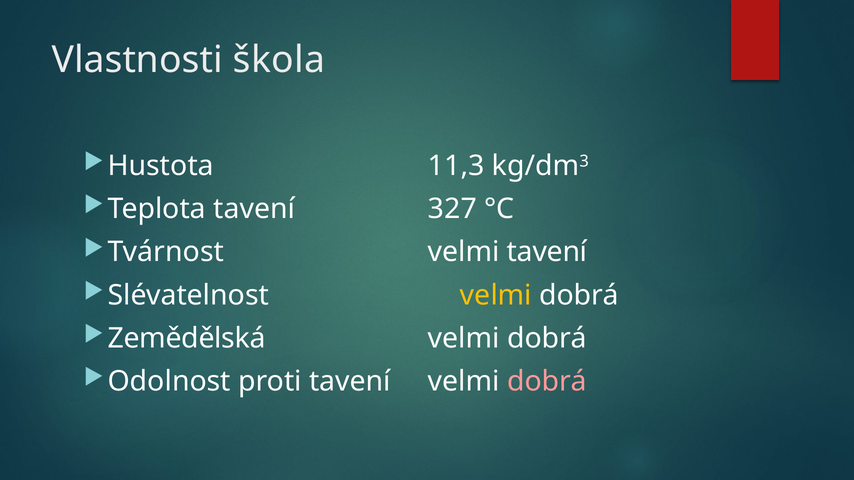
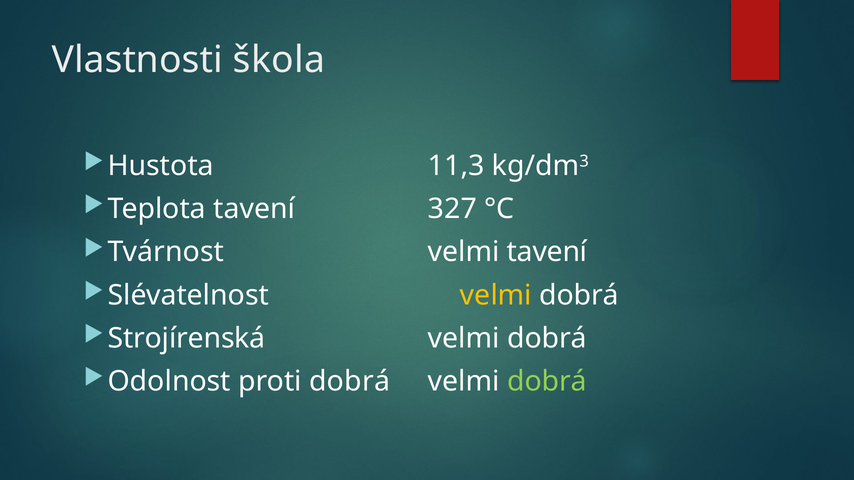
Zemědělská: Zemědělská -> Strojírenská
proti tavení: tavení -> dobrá
dobrá at (547, 382) colour: pink -> light green
